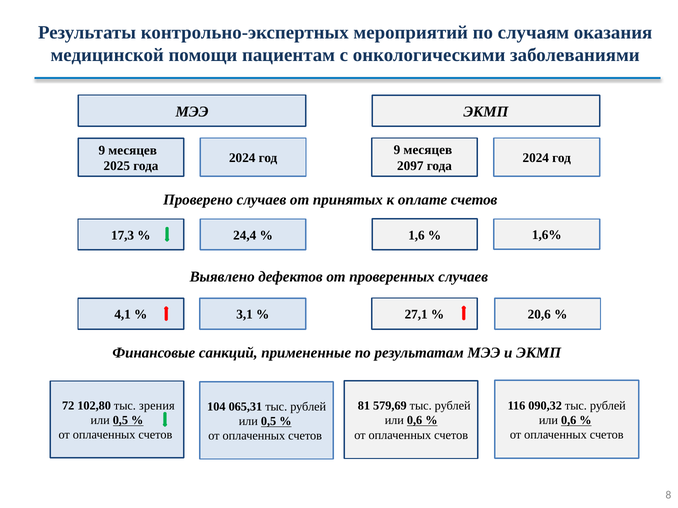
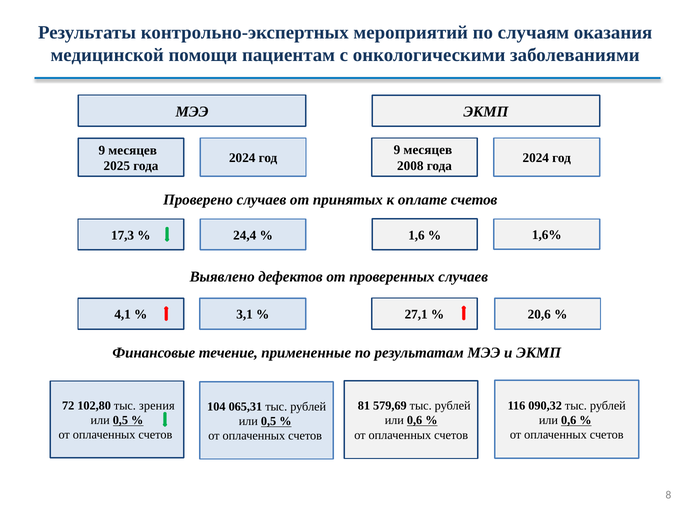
2097: 2097 -> 2008
санкций: санкций -> течение
